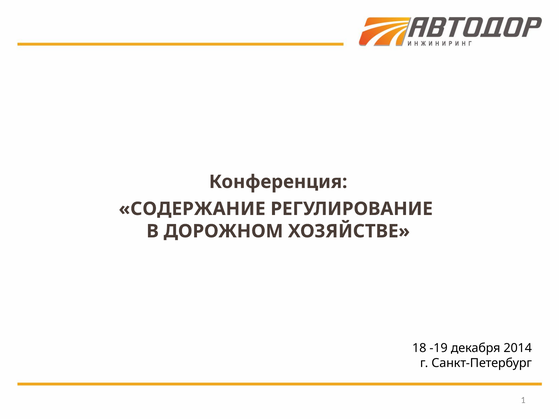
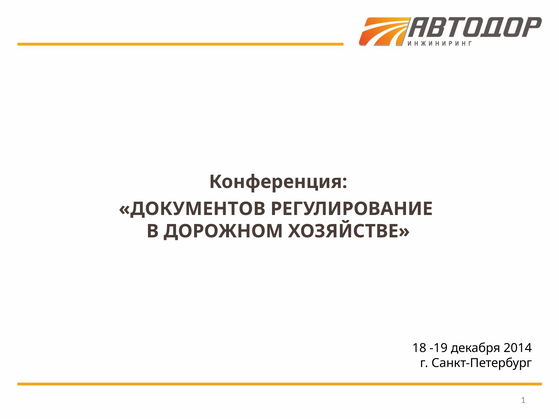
СОДЕРЖАНИЕ: СОДЕРЖАНИЕ -> ДОКУМЕНТОВ
